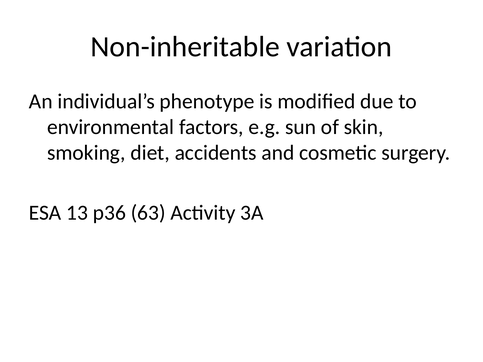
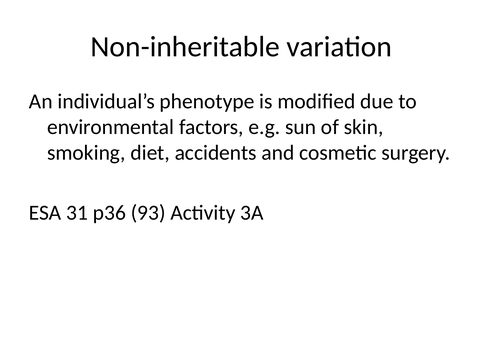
13: 13 -> 31
63: 63 -> 93
